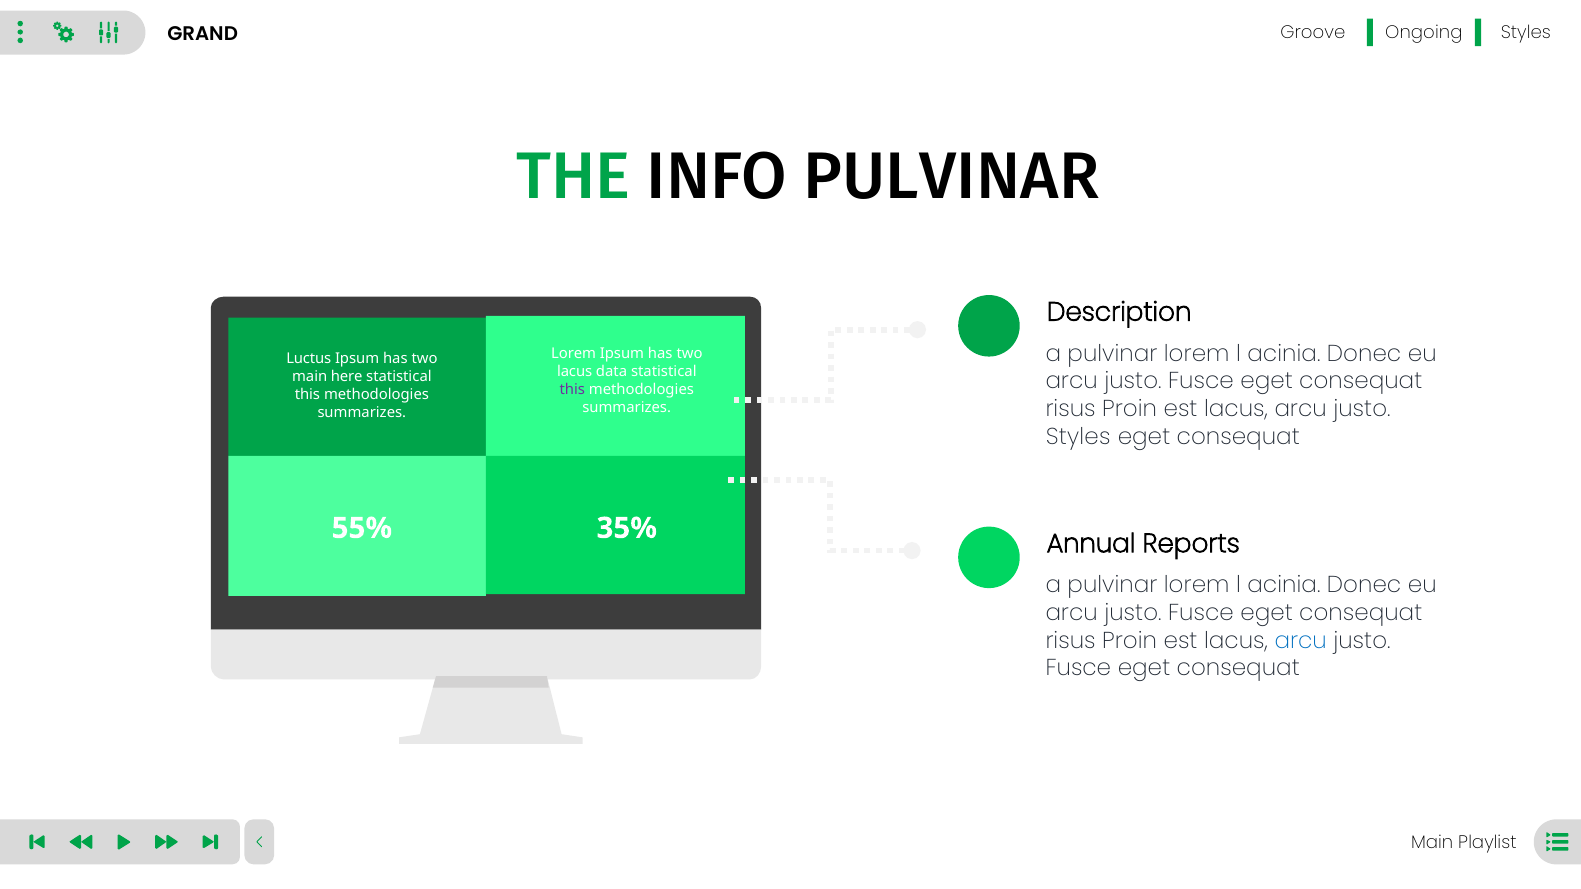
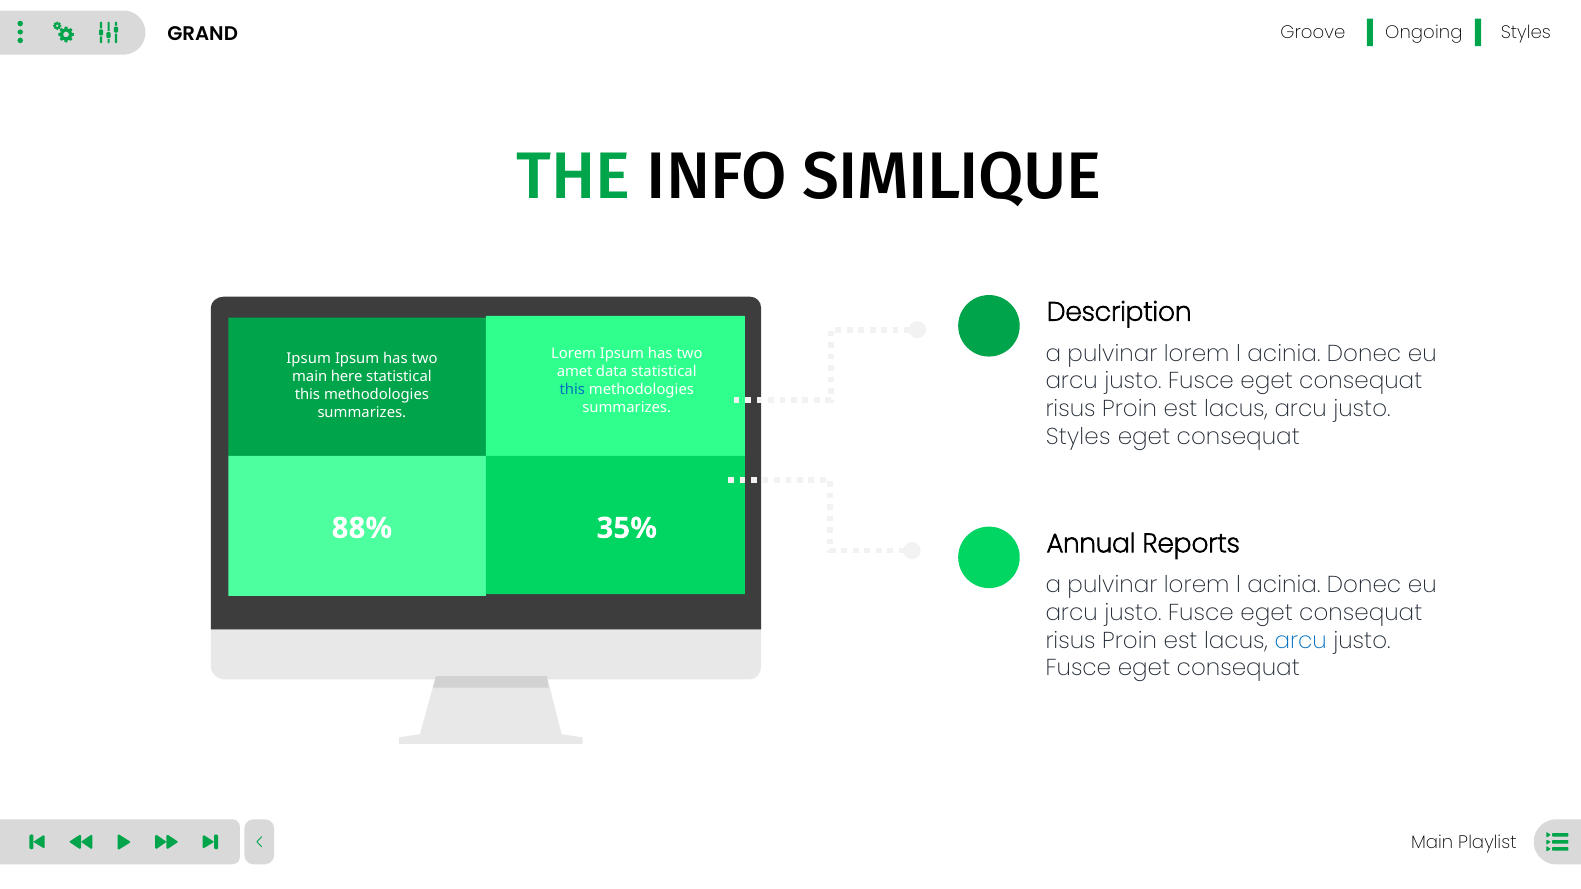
INFO PULVINAR: PULVINAR -> SIMILIQUE
Luctus at (309, 359): Luctus -> Ipsum
lacus at (575, 372): lacus -> amet
this at (572, 390) colour: purple -> blue
55%: 55% -> 88%
